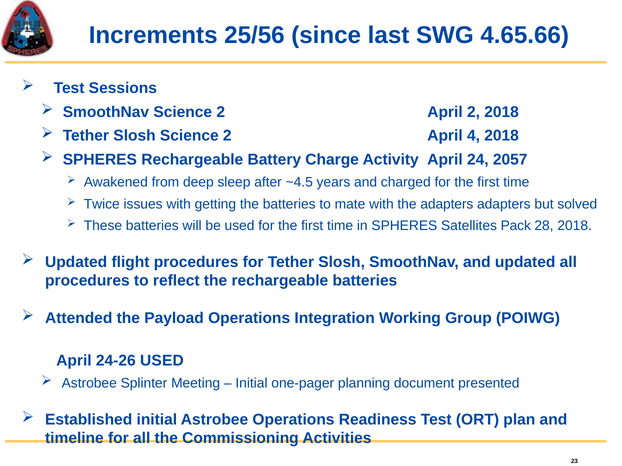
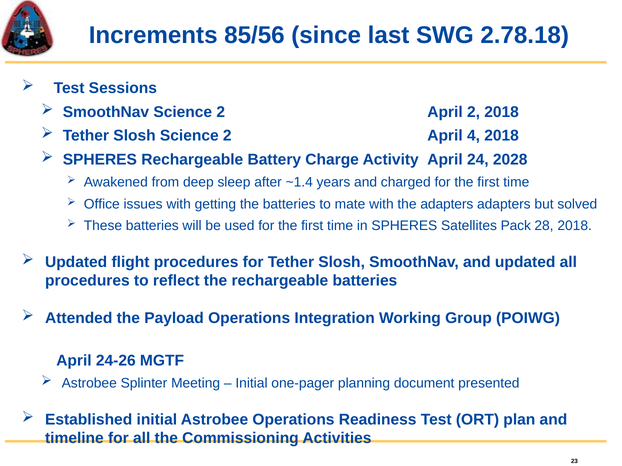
25/56: 25/56 -> 85/56
4.65.66: 4.65.66 -> 2.78.18
2057: 2057 -> 2028
~4.5: ~4.5 -> ~1.4
Twice: Twice -> Office
24-26 USED: USED -> MGTF
